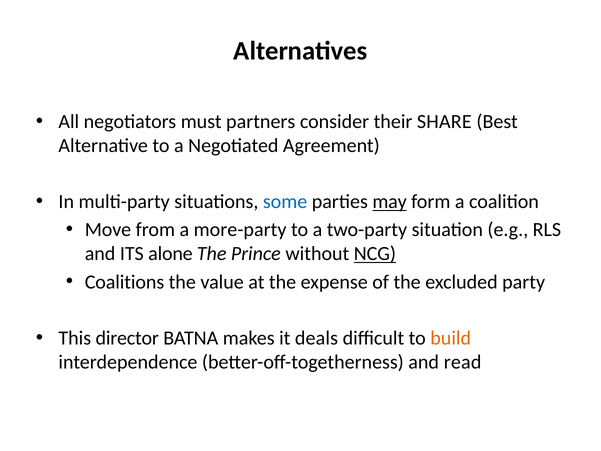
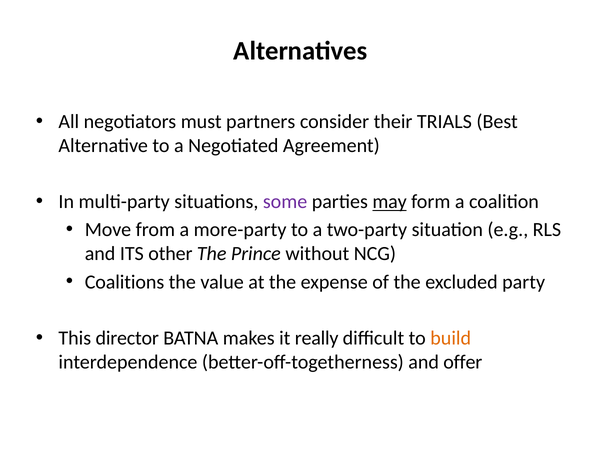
SHARE: SHARE -> TRIALS
some colour: blue -> purple
alone: alone -> other
NCG underline: present -> none
deals: deals -> really
read: read -> offer
